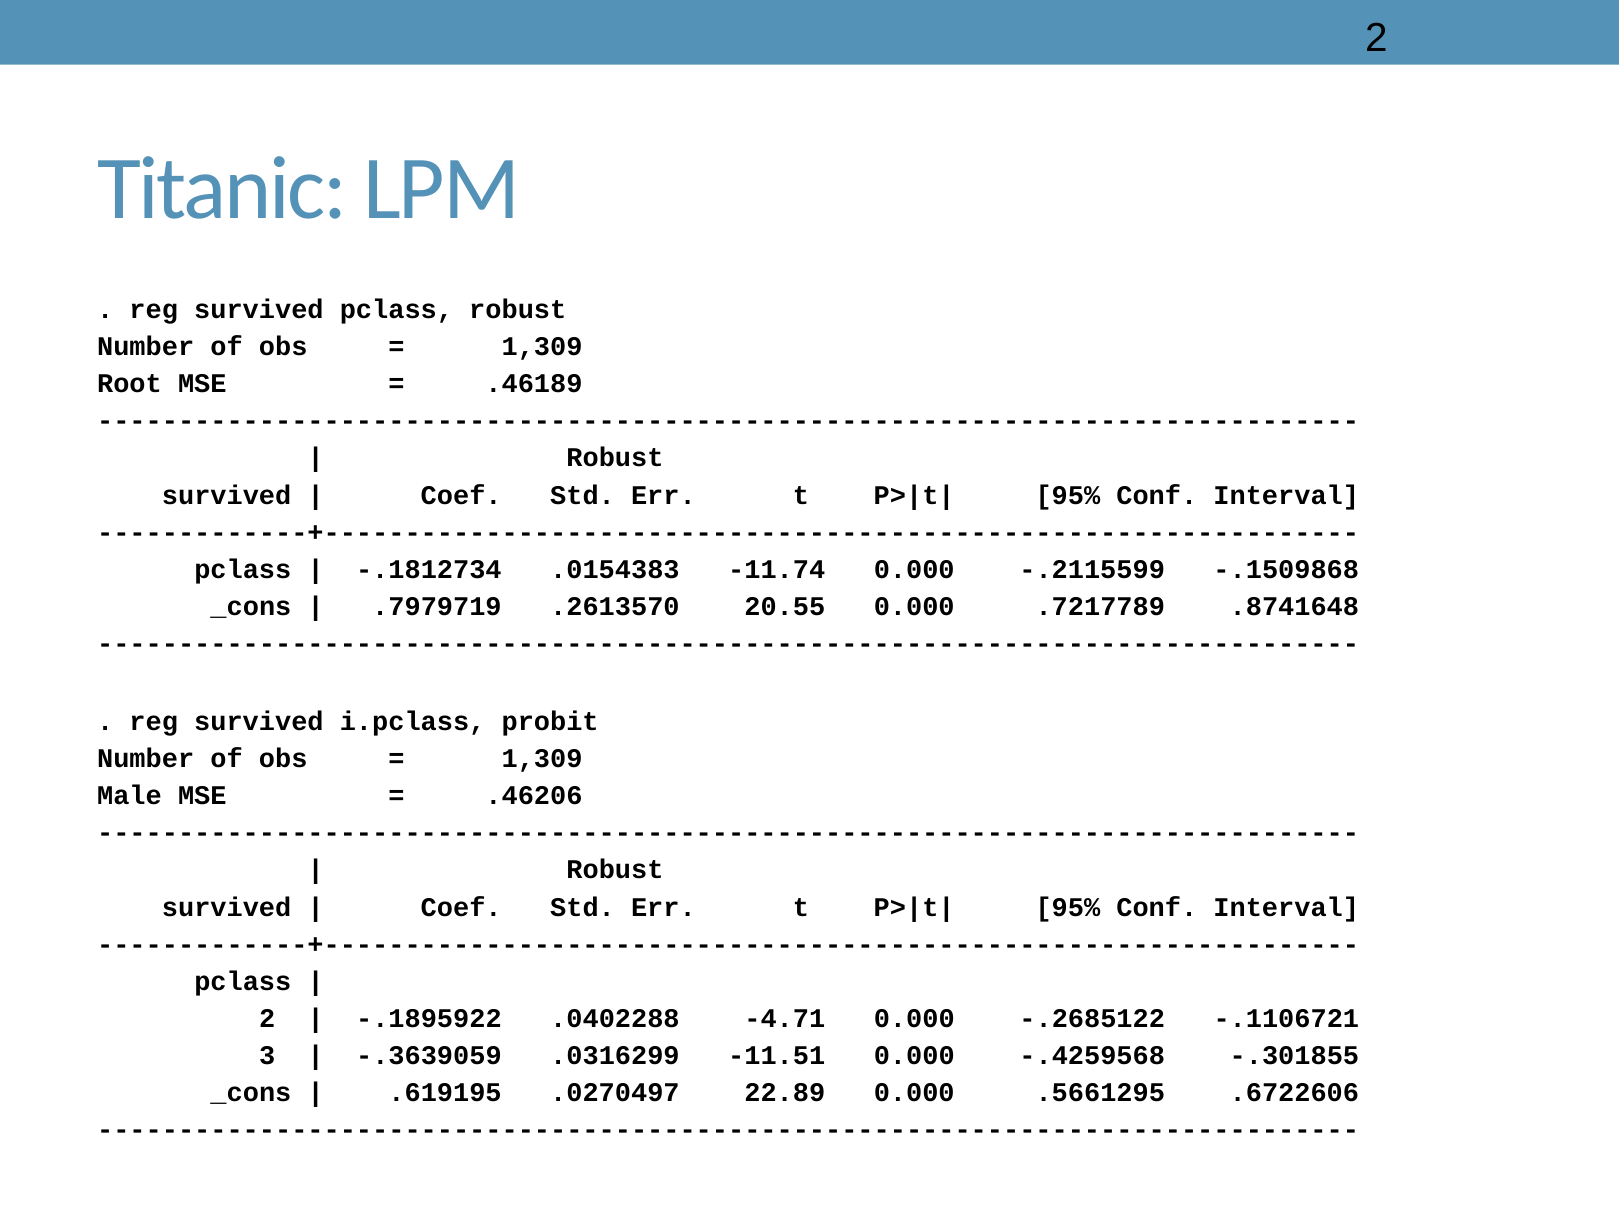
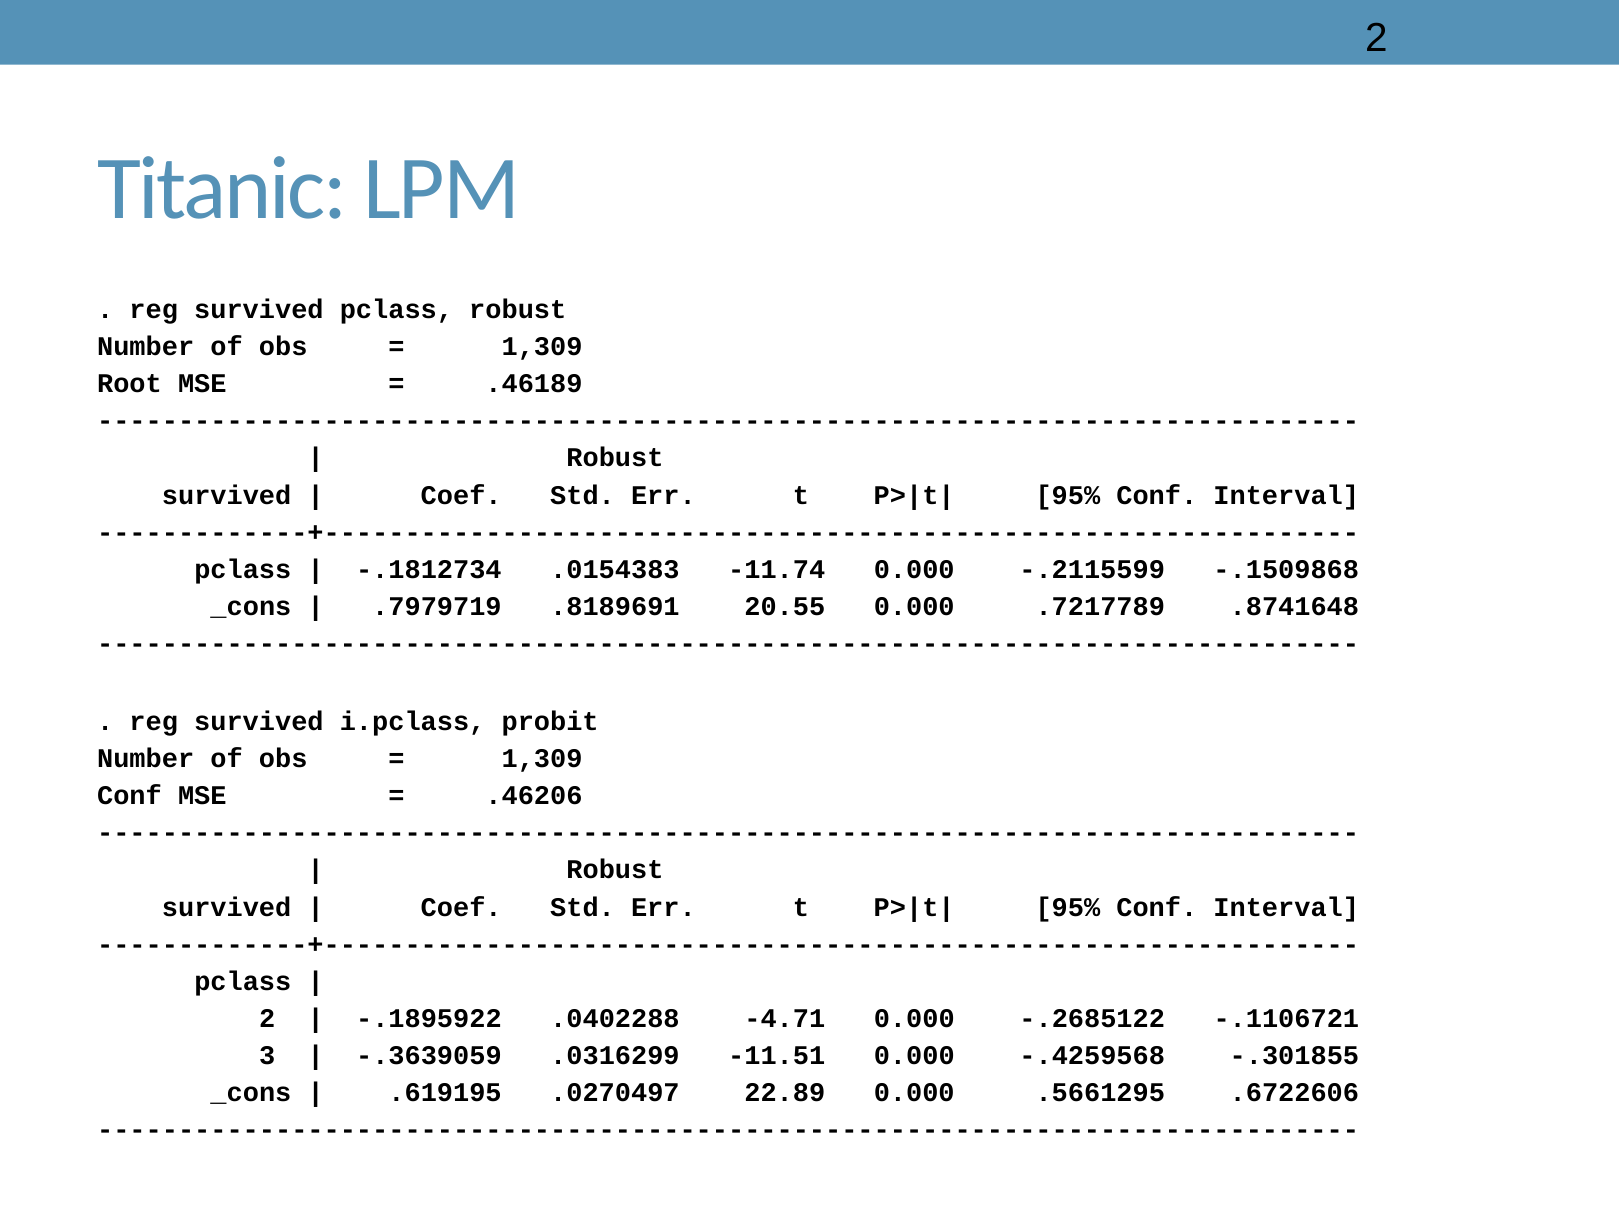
.2613570: .2613570 -> .8189691
Male at (129, 796): Male -> Conf
